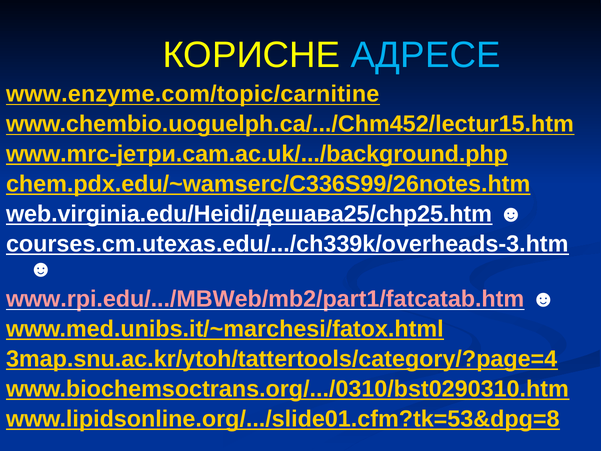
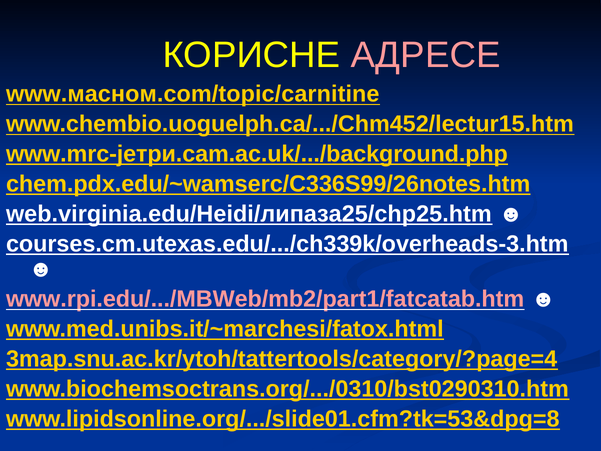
АДРЕСЕ colour: light blue -> pink
www.enzyme.com/topic/carnitine: www.enzyme.com/topic/carnitine -> www.масном.com/topic/carnitine
web.virginia.edu/Heidi/дешава25/chp25.htm: web.virginia.edu/Heidi/дешава25/chp25.htm -> web.virginia.edu/Heidi/липаза25/chp25.htm
